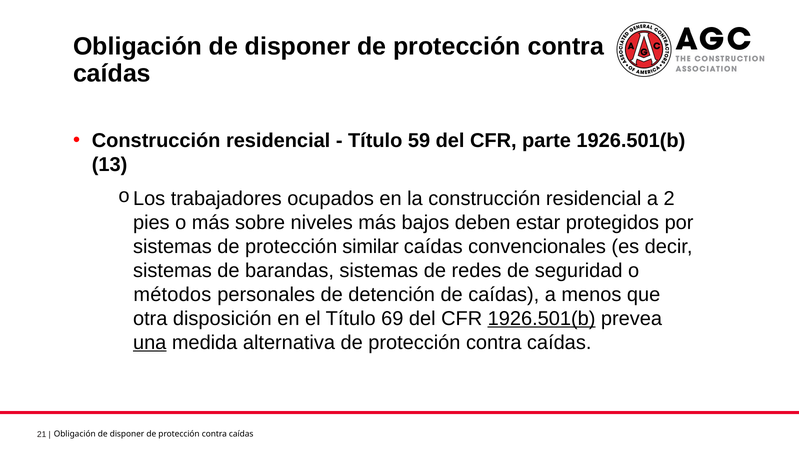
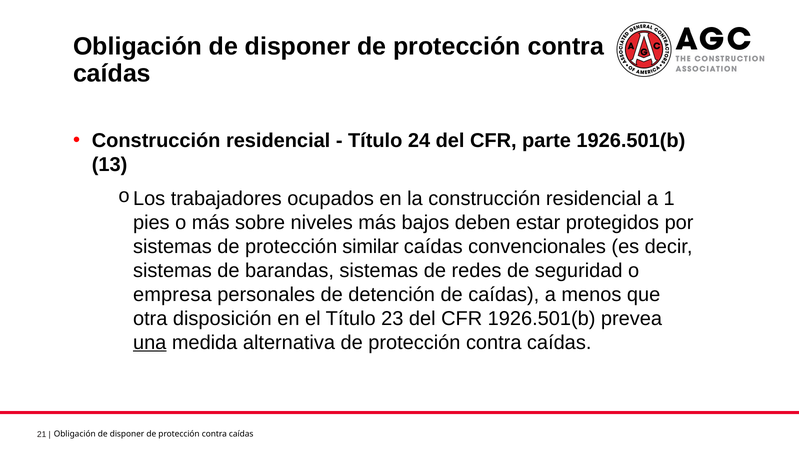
59: 59 -> 24
2: 2 -> 1
métodos: métodos -> empresa
69: 69 -> 23
1926.501(b at (542, 318) underline: present -> none
